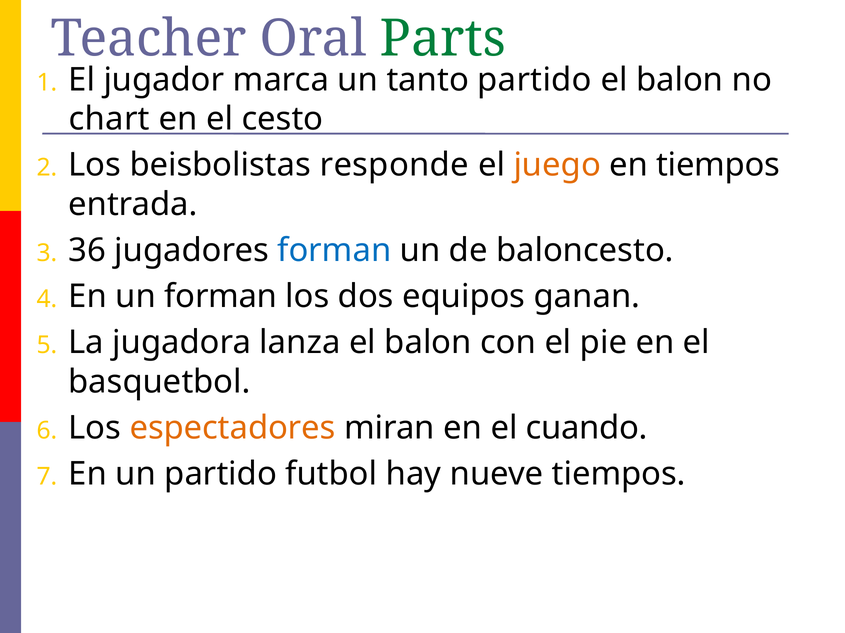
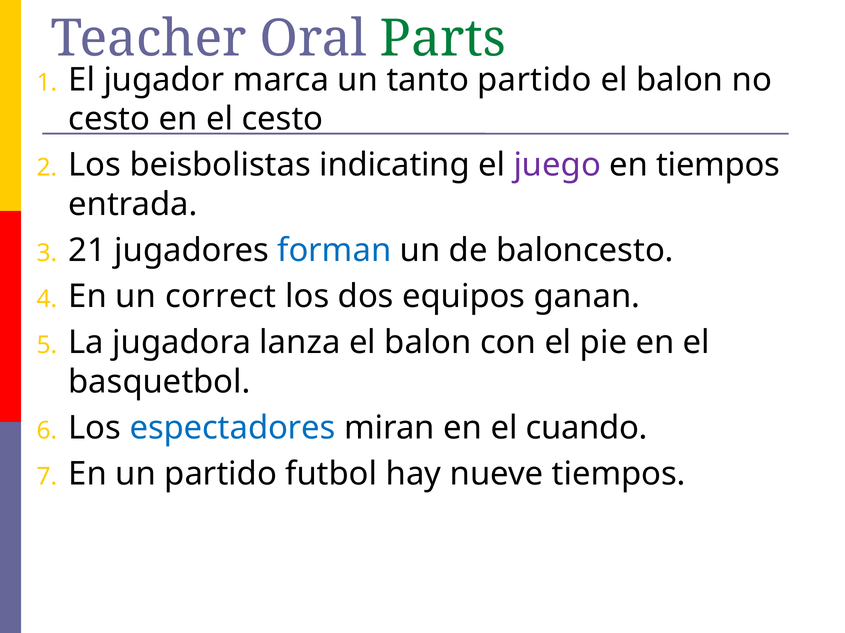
chart at (109, 119): chart -> cesto
responde: responde -> indicating
juego colour: orange -> purple
36: 36 -> 21
un forman: forman -> correct
espectadores colour: orange -> blue
